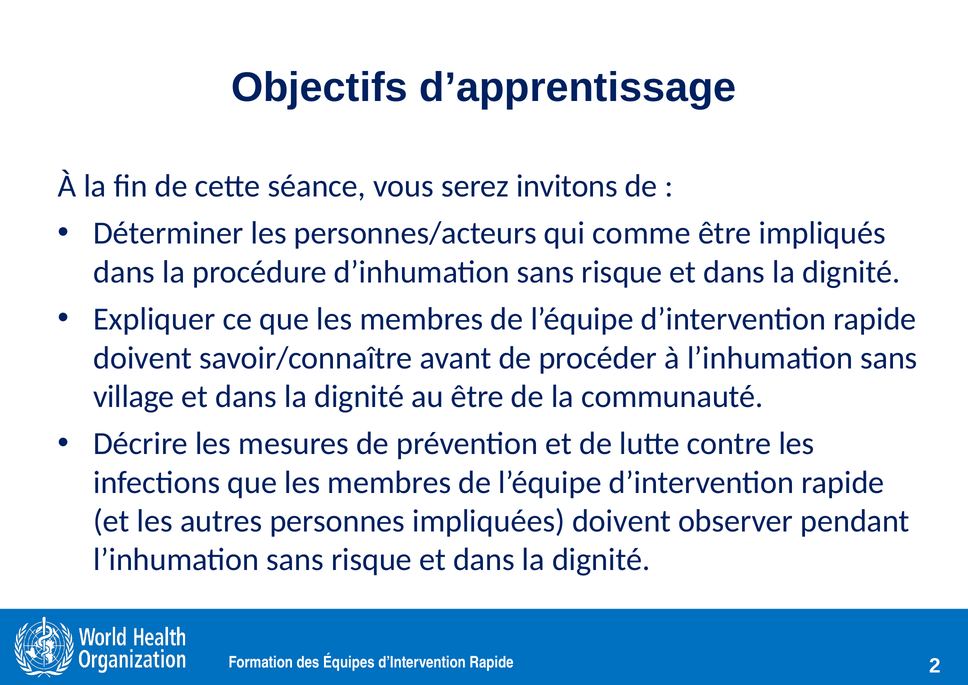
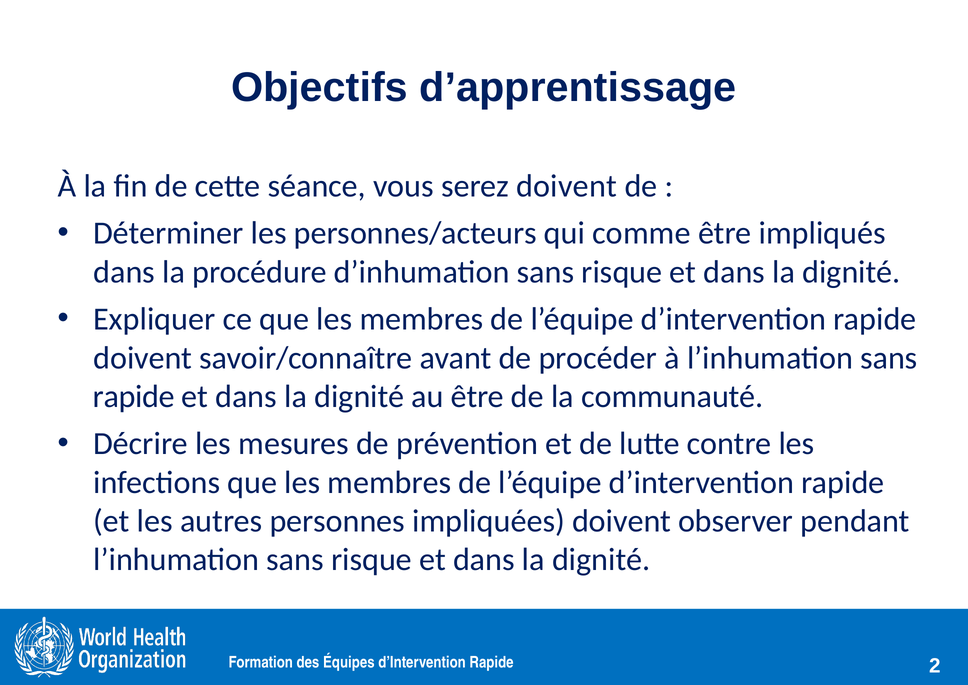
serez invitons: invitons -> doivent
village at (134, 396): village -> rapide
